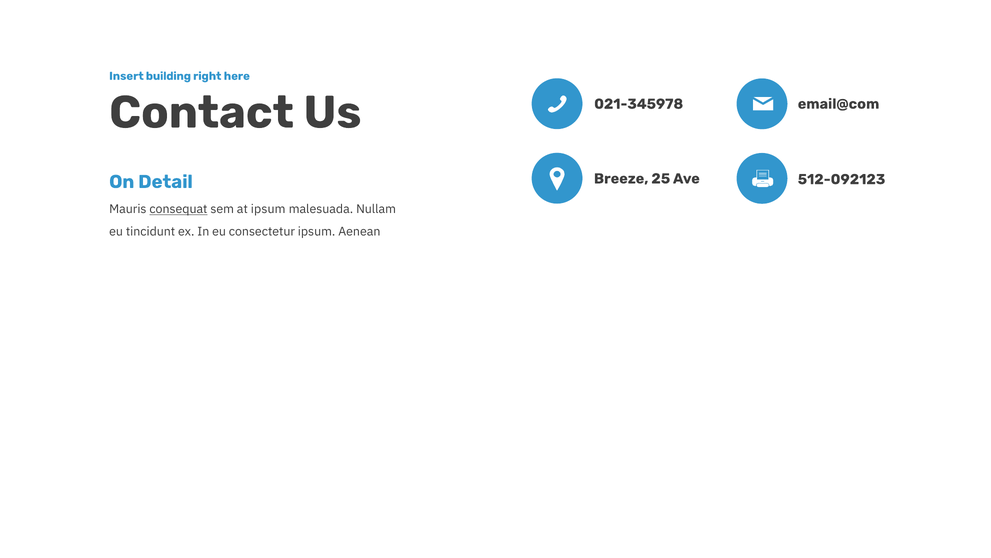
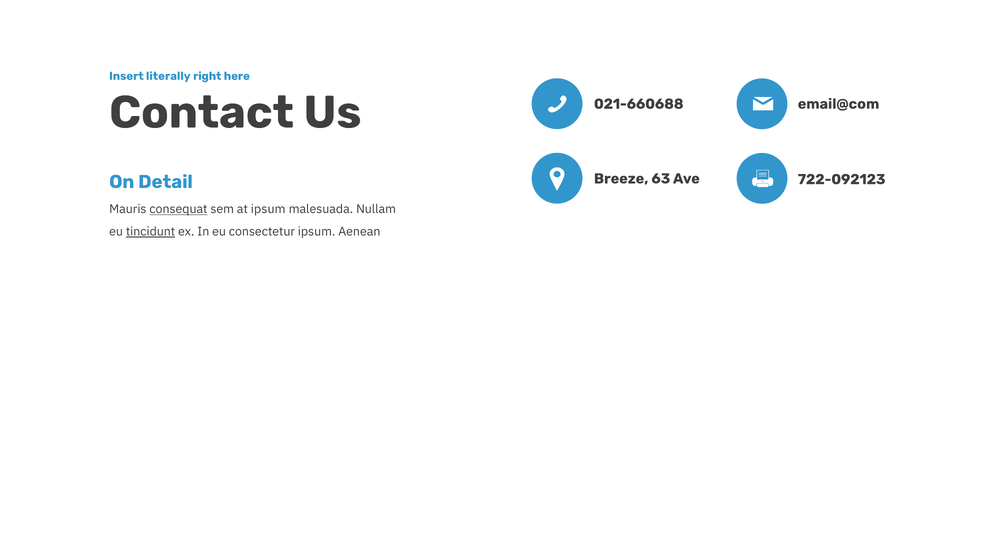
building: building -> literally
021-345978: 021-345978 -> 021-660688
25: 25 -> 63
512-092123: 512-092123 -> 722-092123
tincidunt underline: none -> present
